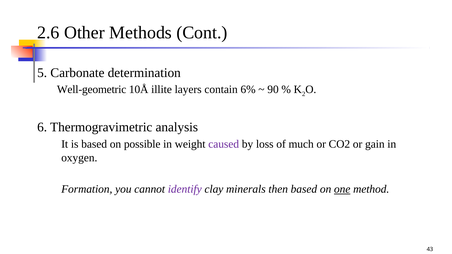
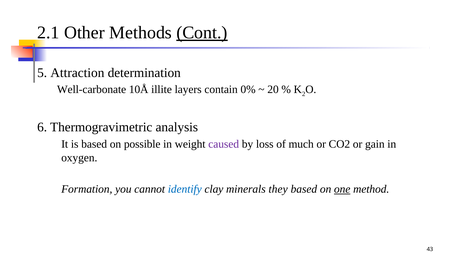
2.6: 2.6 -> 2.1
Cont underline: none -> present
Carbonate: Carbonate -> Attraction
Well-geometric: Well-geometric -> Well-carbonate
6%: 6% -> 0%
90: 90 -> 20
identify colour: purple -> blue
then: then -> they
